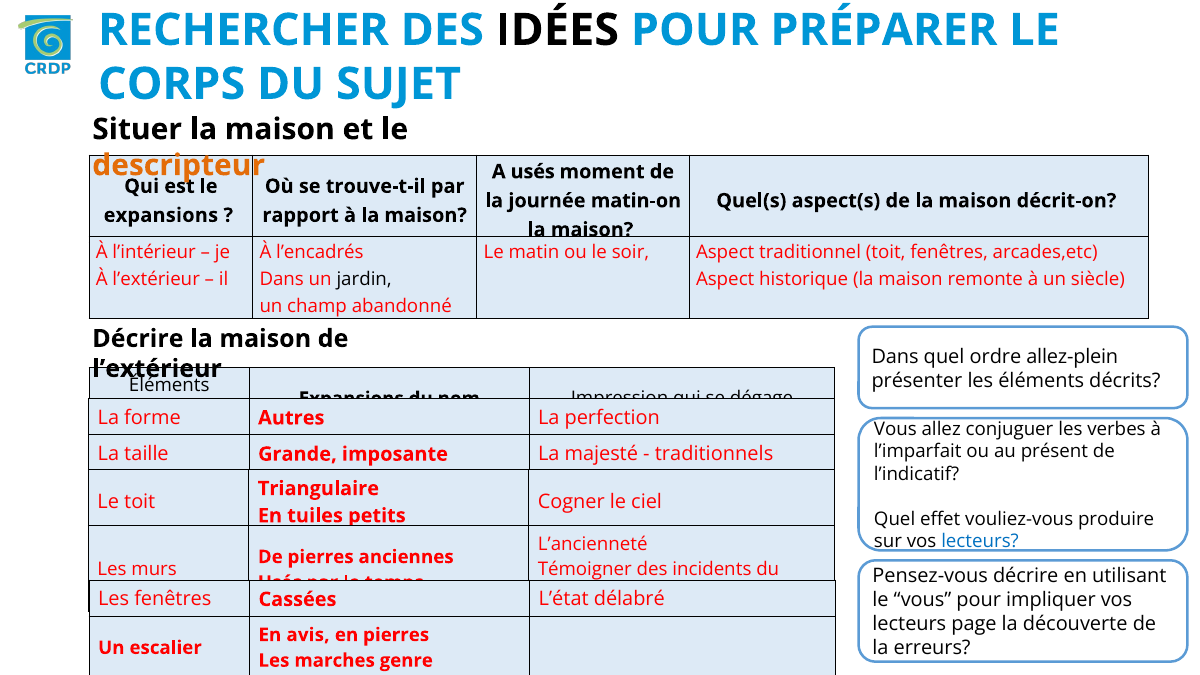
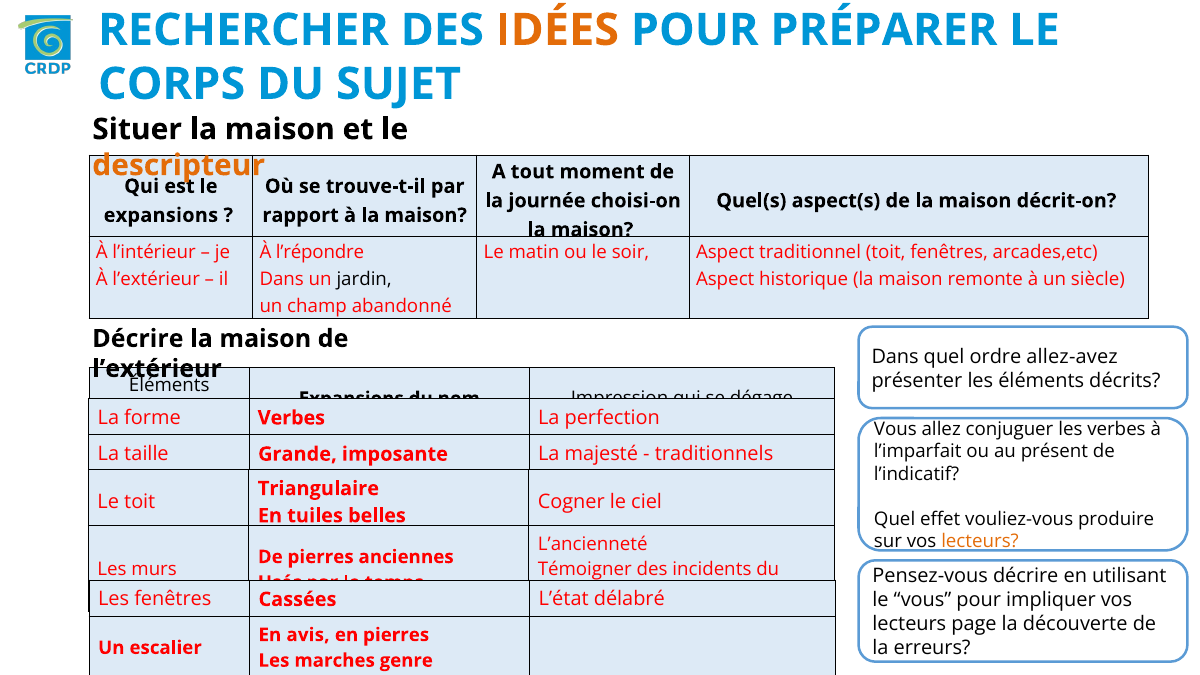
IDÉES colour: black -> orange
A usés: usés -> tout
matin-on: matin-on -> choisi-on
l’encadrés: l’encadrés -> l’répondre
allez-plein: allez-plein -> allez-avez
Autres at (291, 418): Autres -> Verbes
petits: petits -> belles
lecteurs at (980, 542) colour: blue -> orange
